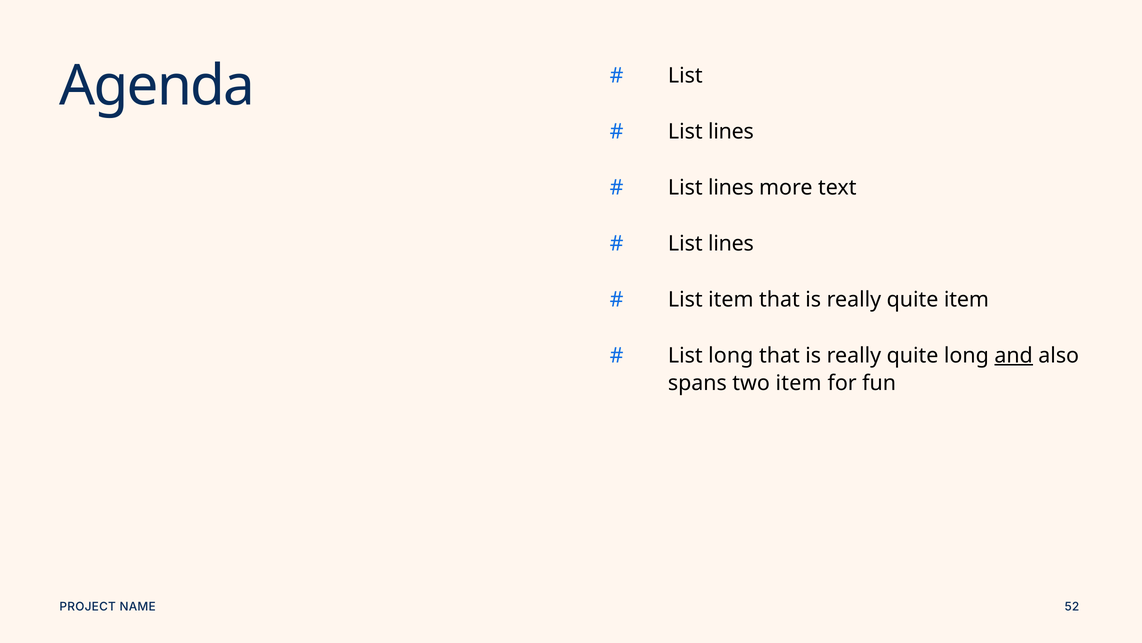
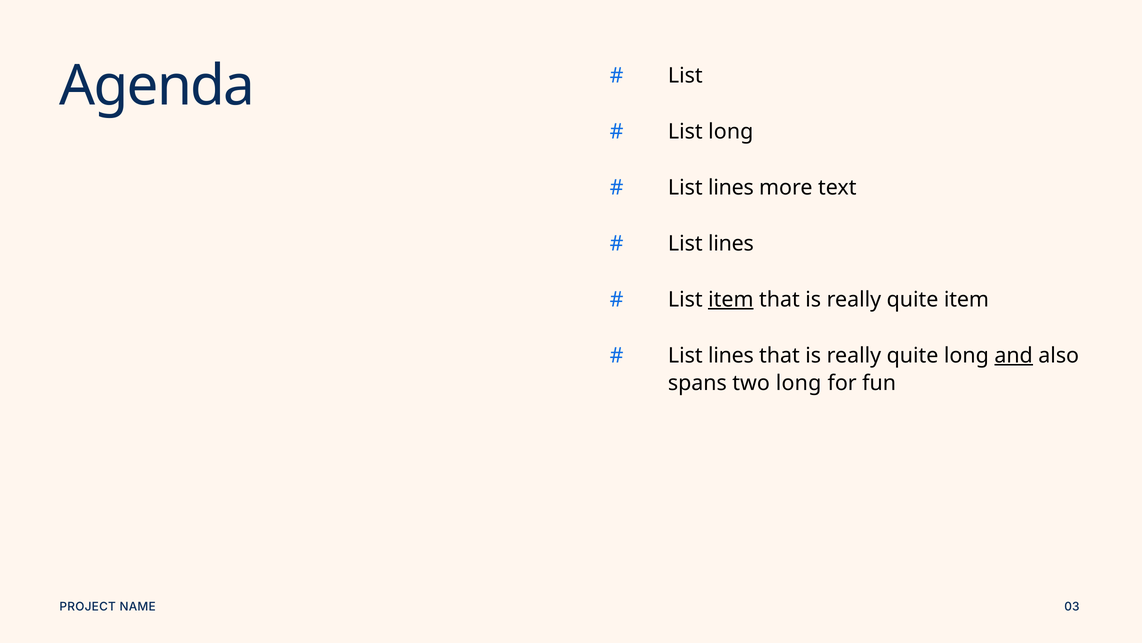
lines at (731, 132): lines -> long
item at (731, 299) underline: none -> present
long at (731, 355): long -> lines
two item: item -> long
52: 52 -> 03
